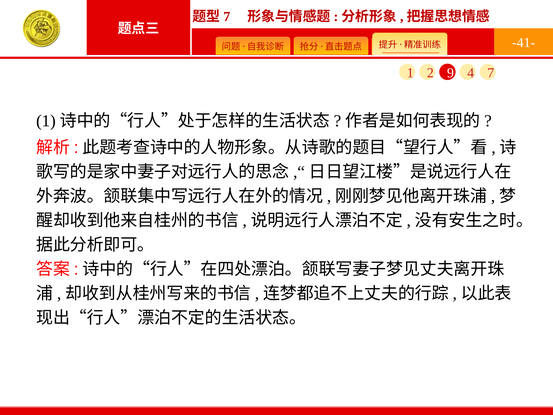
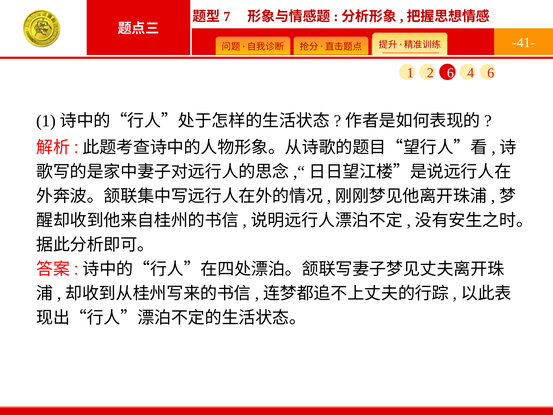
2 9: 9 -> 6
4 7: 7 -> 6
